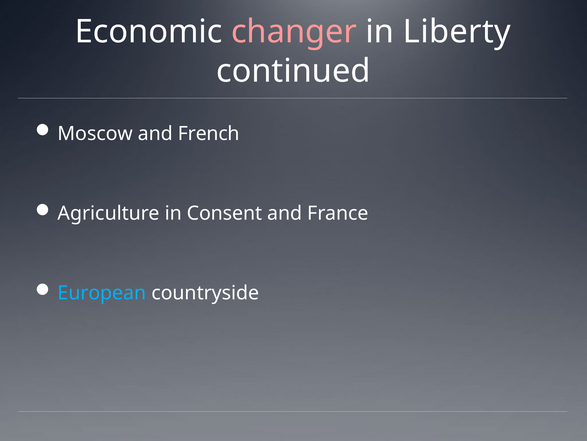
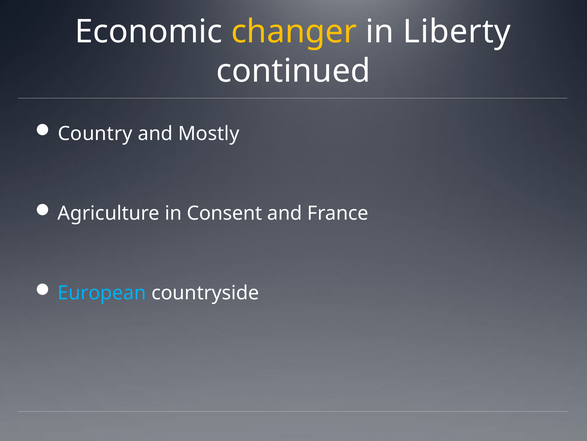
changer colour: pink -> yellow
Moscow: Moscow -> Country
French: French -> Mostly
